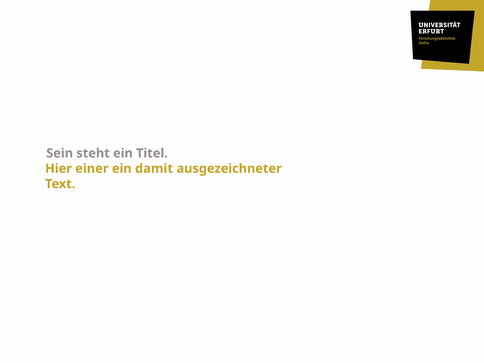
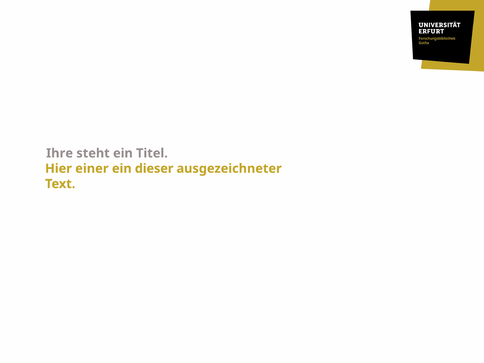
Sein: Sein -> Ihre
damit: damit -> dieser
